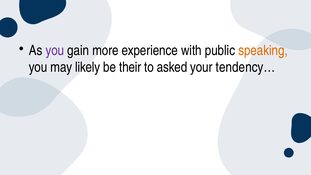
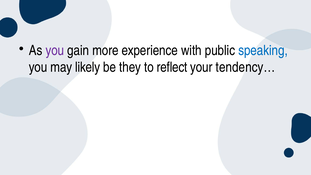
speaking colour: orange -> blue
their: their -> they
asked: asked -> reflect
